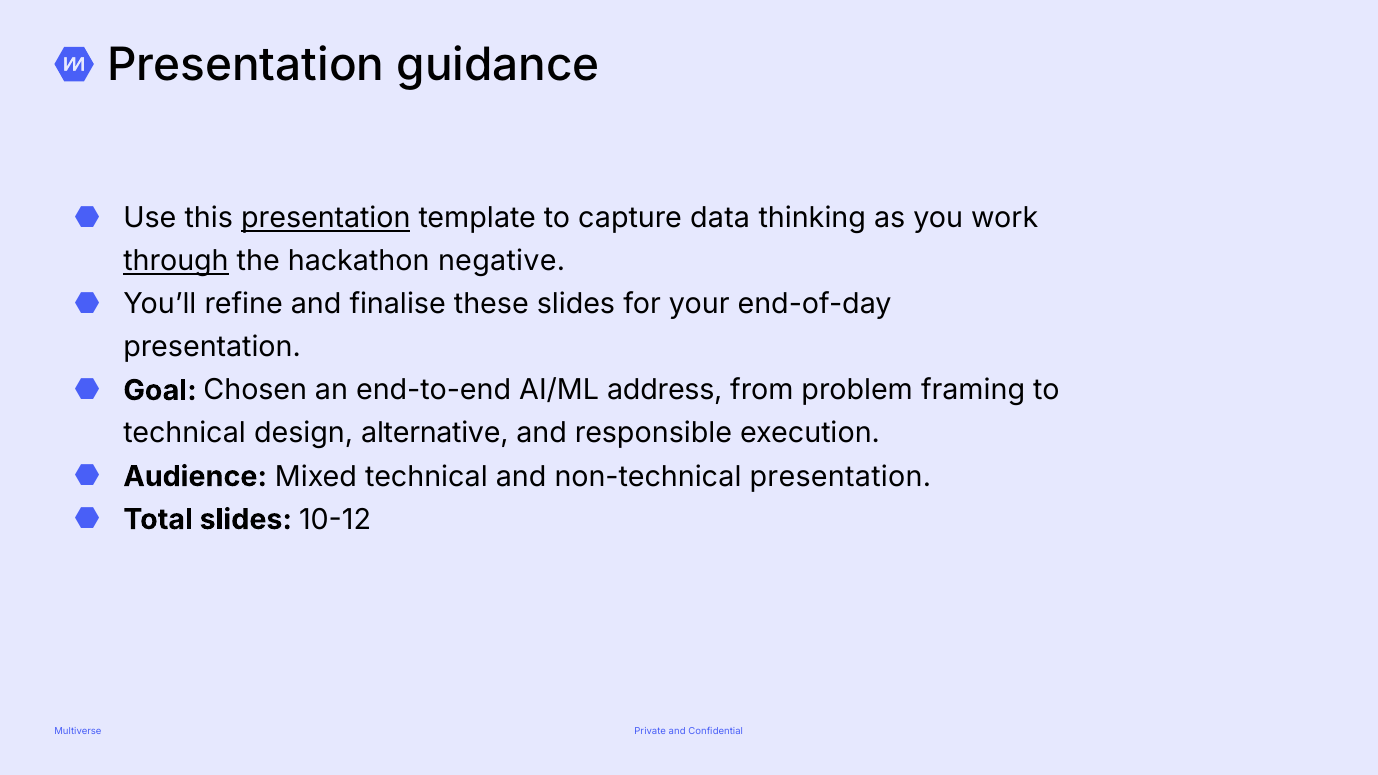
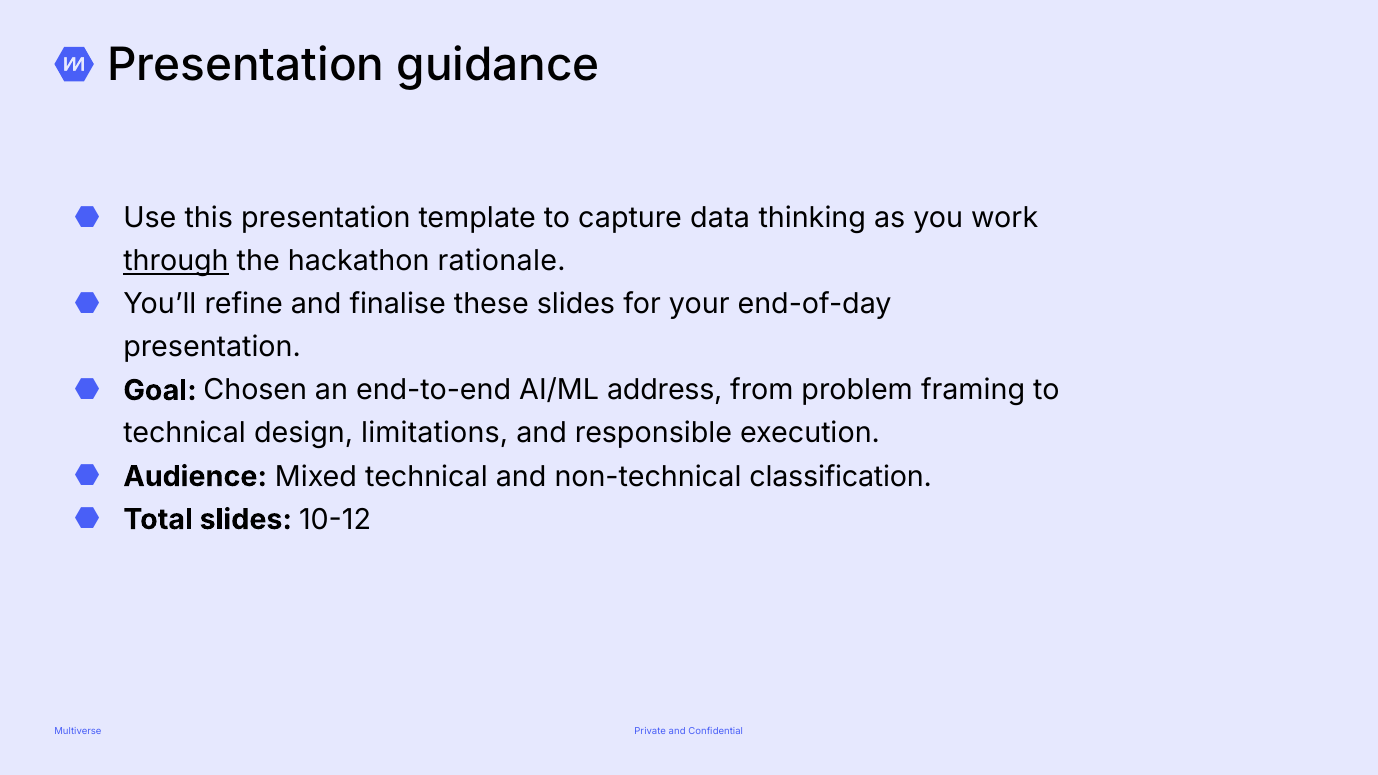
presentation at (326, 218) underline: present -> none
negative: negative -> rationale
alternative: alternative -> limitations
non-technical presentation: presentation -> classification
